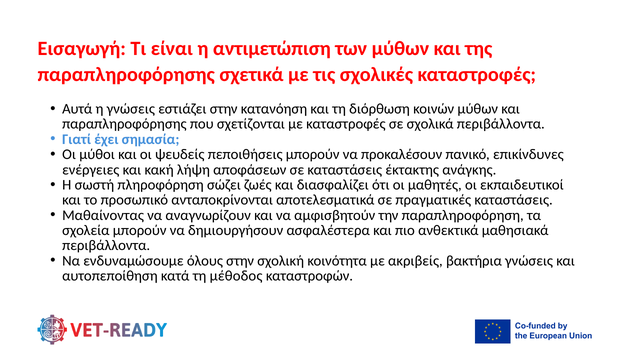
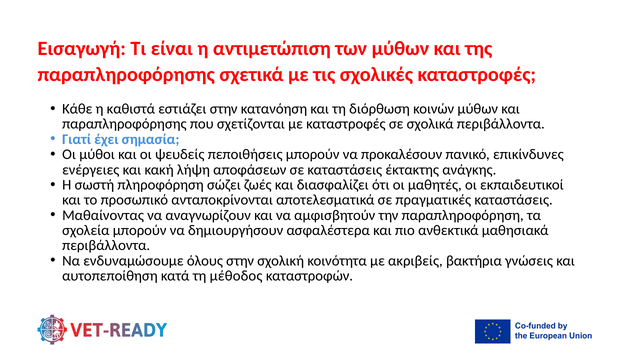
Αυτά: Αυτά -> Κάθε
η γνώσεις: γνώσεις -> καθιστά
